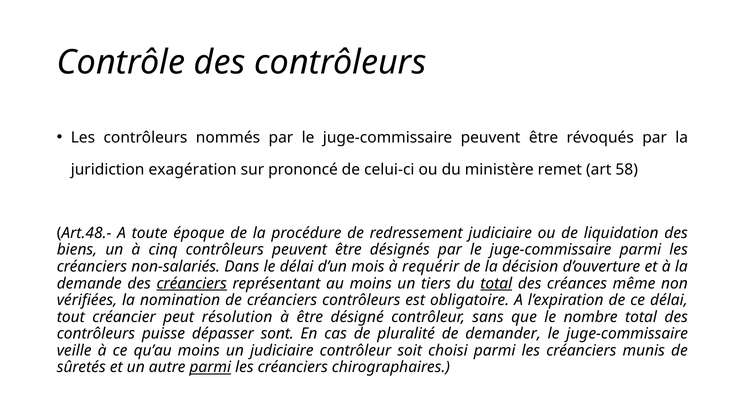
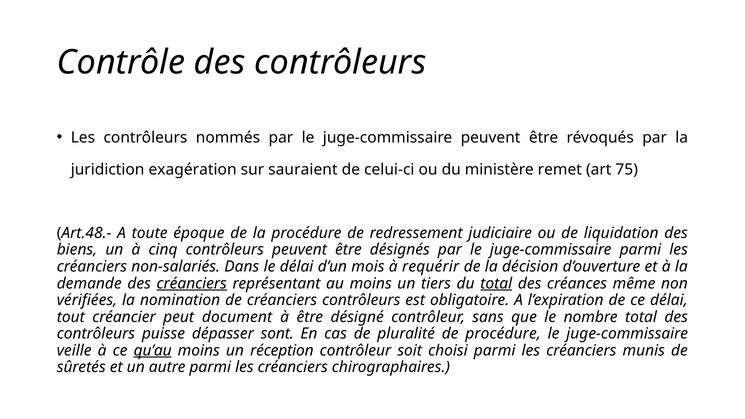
prononcé: prononcé -> sauraient
58: 58 -> 75
résolution: résolution -> document
de demander: demander -> procédure
qu’au underline: none -> present
un judiciaire: judiciaire -> réception
parmi at (210, 367) underline: present -> none
